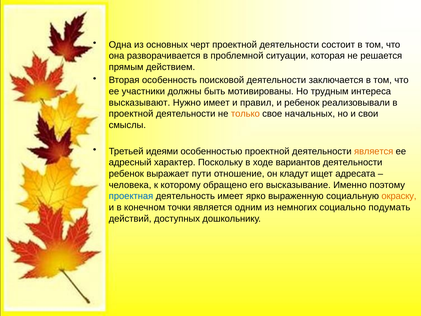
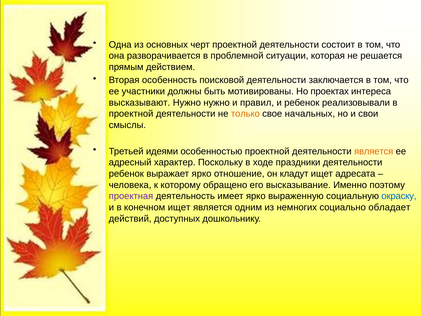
трудным: трудным -> проектах
Нужно имеет: имеет -> нужно
вариантов: вариантов -> праздники
выражает пути: пути -> ярко
проектная colour: blue -> purple
окраску colour: orange -> blue
конечном точки: точки -> ищет
подумать: подумать -> обладает
